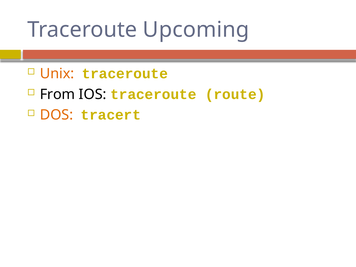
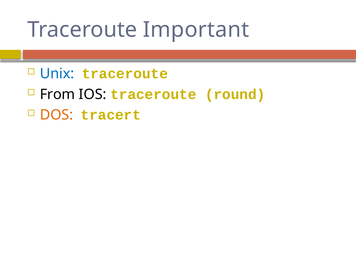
Upcoming: Upcoming -> Important
Unix colour: orange -> blue
route: route -> round
